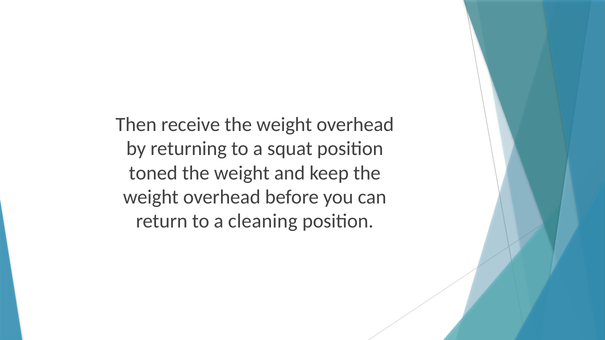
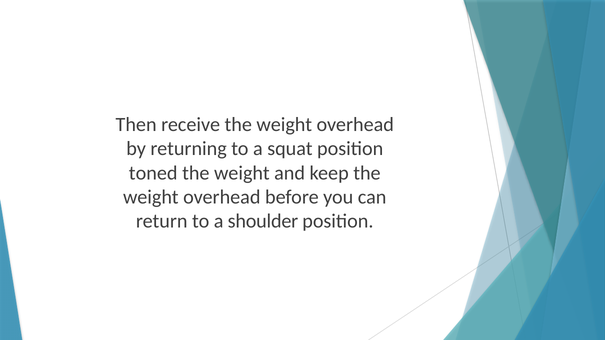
cleaning: cleaning -> shoulder
